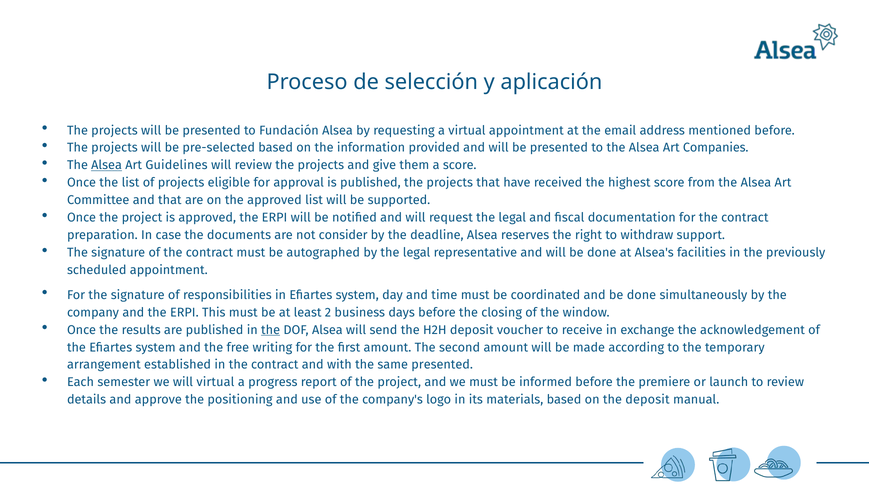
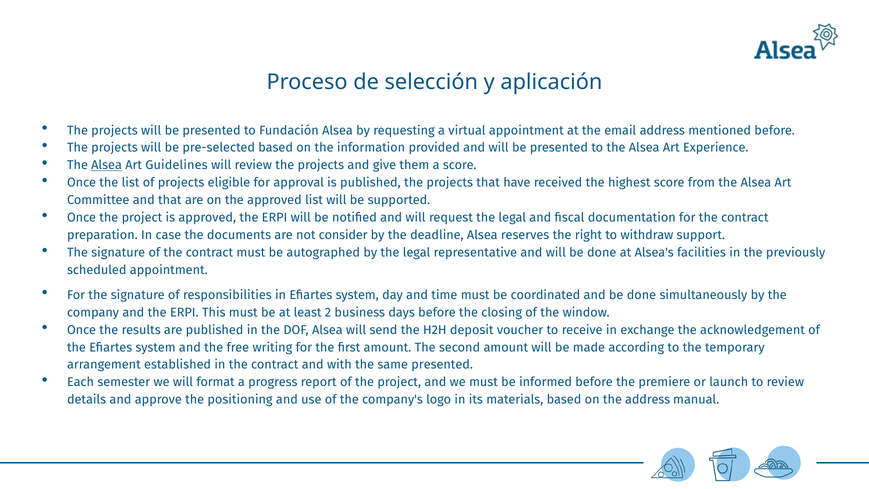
Companies: Companies -> Experience
the at (271, 330) underline: present -> none
will virtual: virtual -> format
the deposit: deposit -> address
